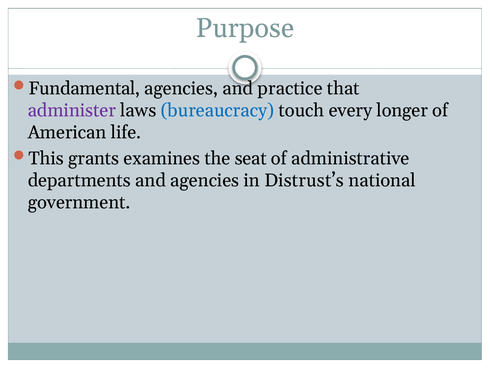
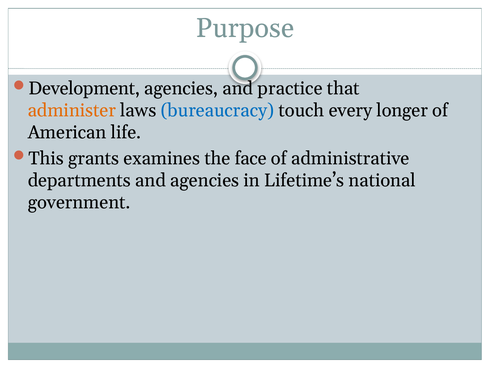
Fundamental: Fundamental -> Development
administer colour: purple -> orange
seat: seat -> face
Distrust’s: Distrust’s -> Lifetime’s
